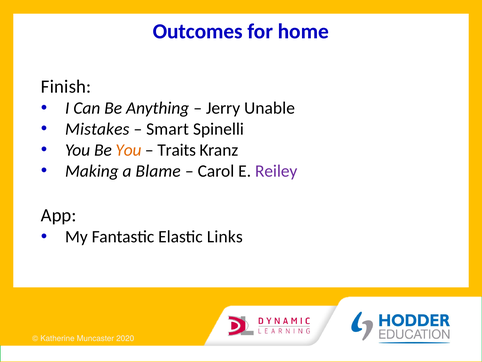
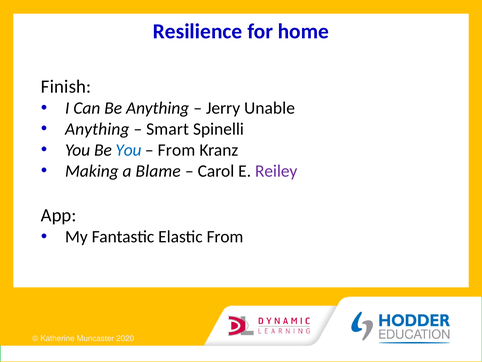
Outcomes: Outcomes -> Resilience
Mistakes at (97, 129): Mistakes -> Anything
You at (128, 150) colour: orange -> blue
Traits at (177, 150): Traits -> From
Elastic Links: Links -> From
